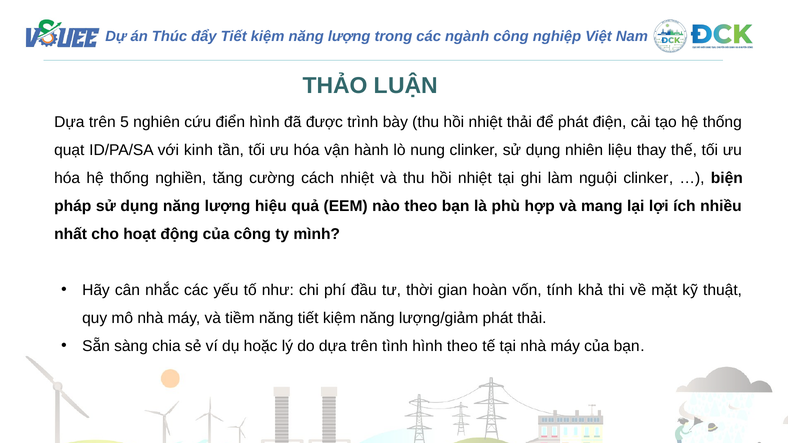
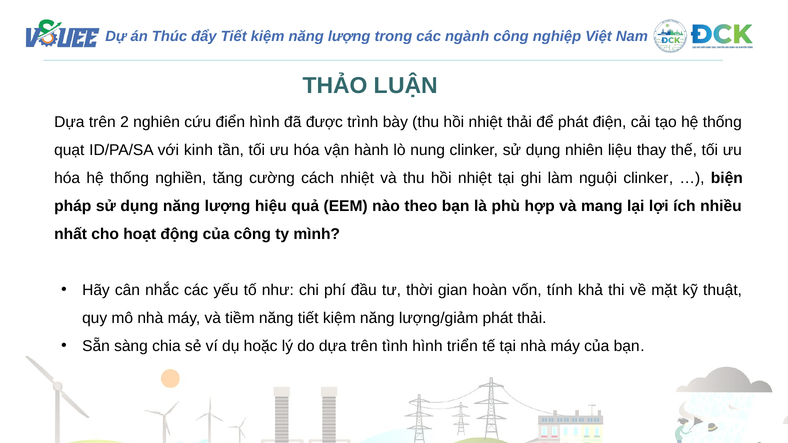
5: 5 -> 2
hình theo: theo -> triển
